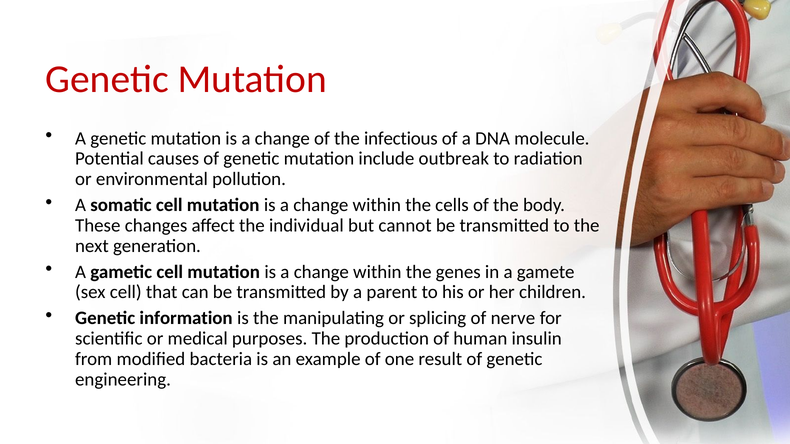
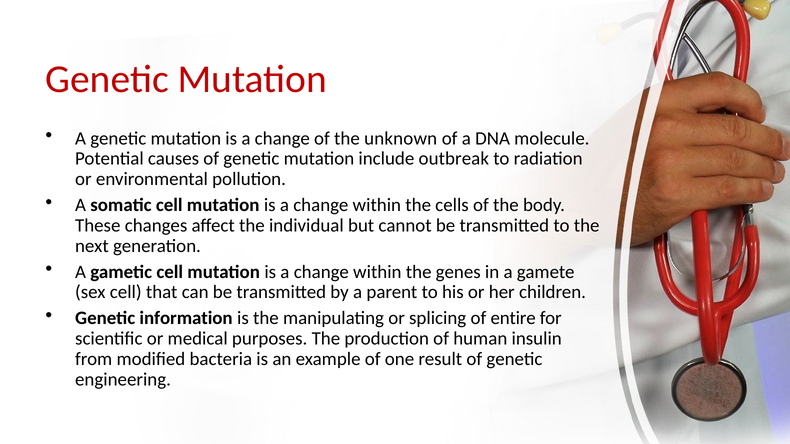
infectious: infectious -> unknown
nerve: nerve -> entire
